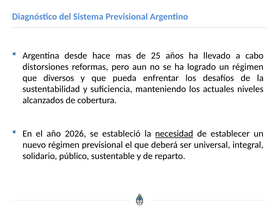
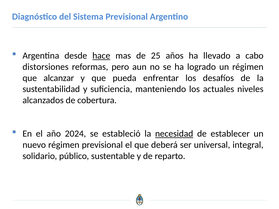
hace underline: none -> present
diversos: diversos -> alcanzar
2026: 2026 -> 2024
